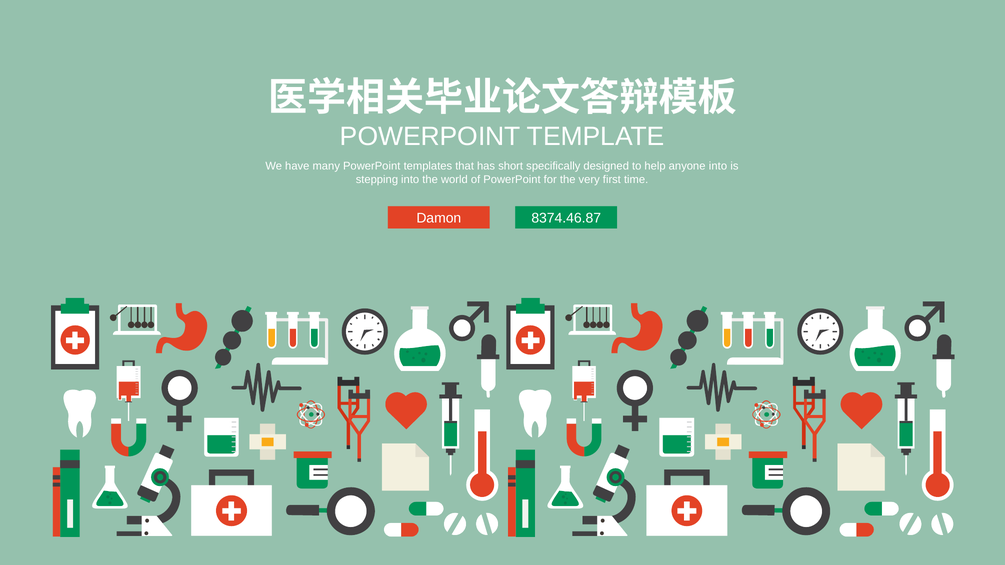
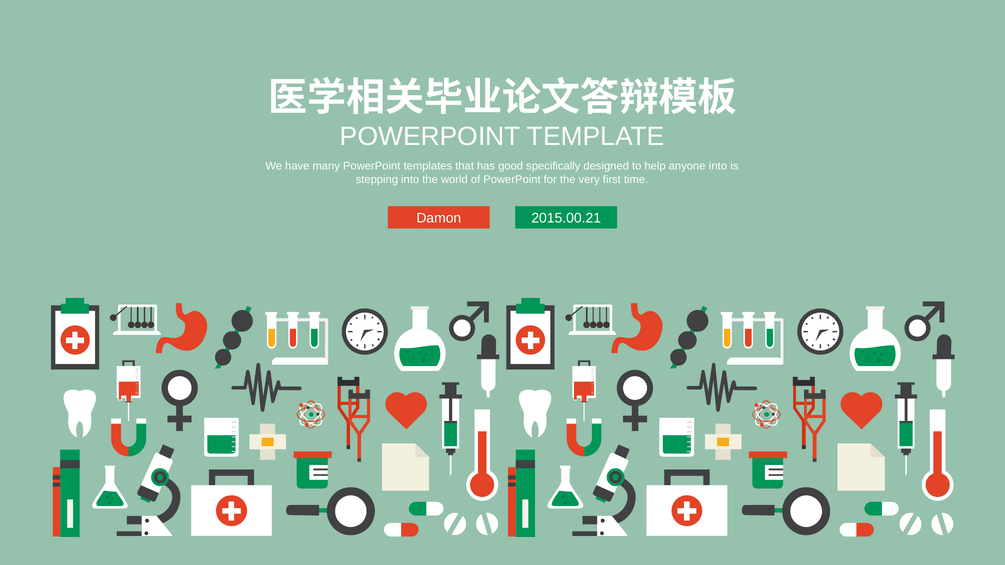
short: short -> good
8374.46.87: 8374.46.87 -> 2015.00.21
